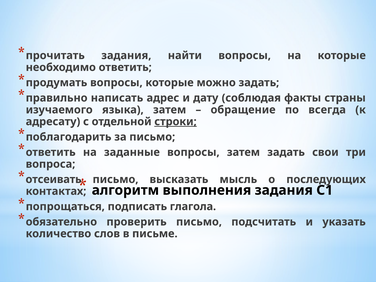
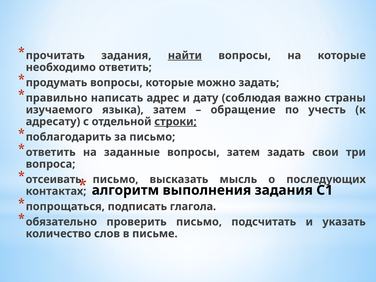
найти underline: none -> present
факты: факты -> важно
всегда: всегда -> учесть
